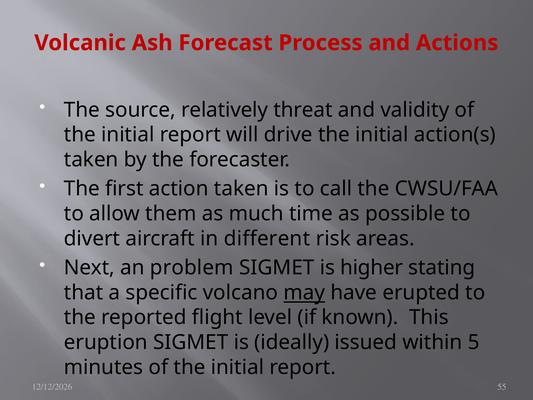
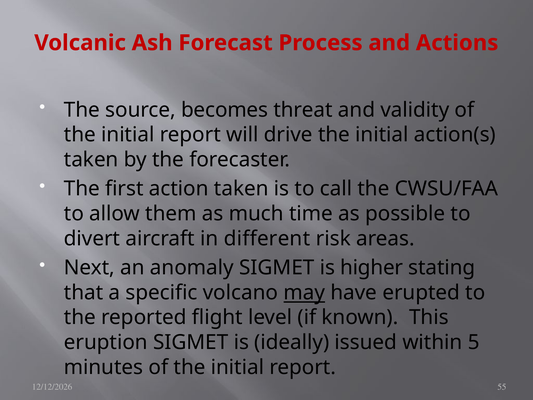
relatively: relatively -> becomes
problem: problem -> anomaly
